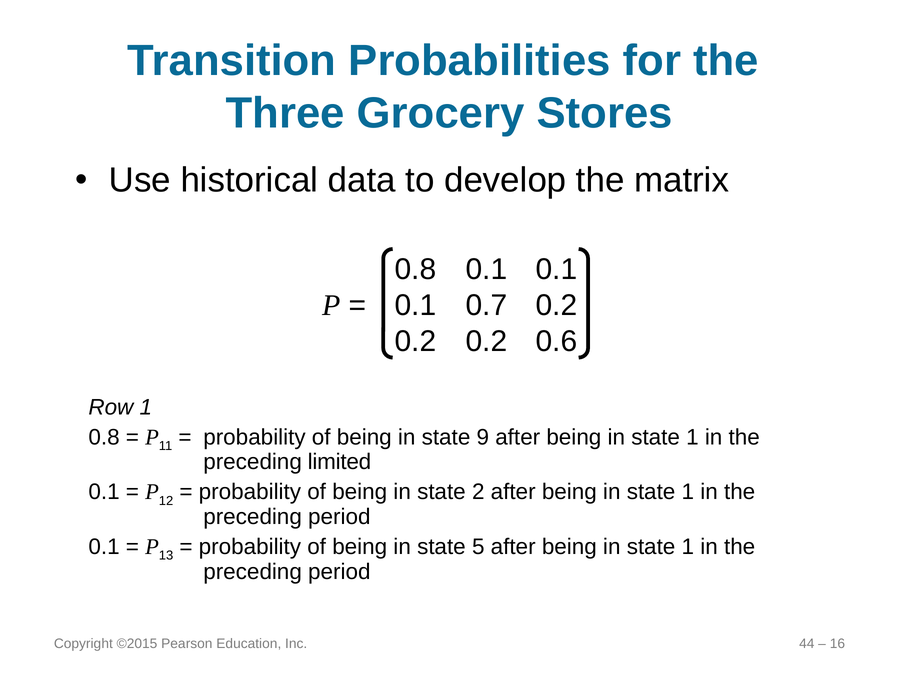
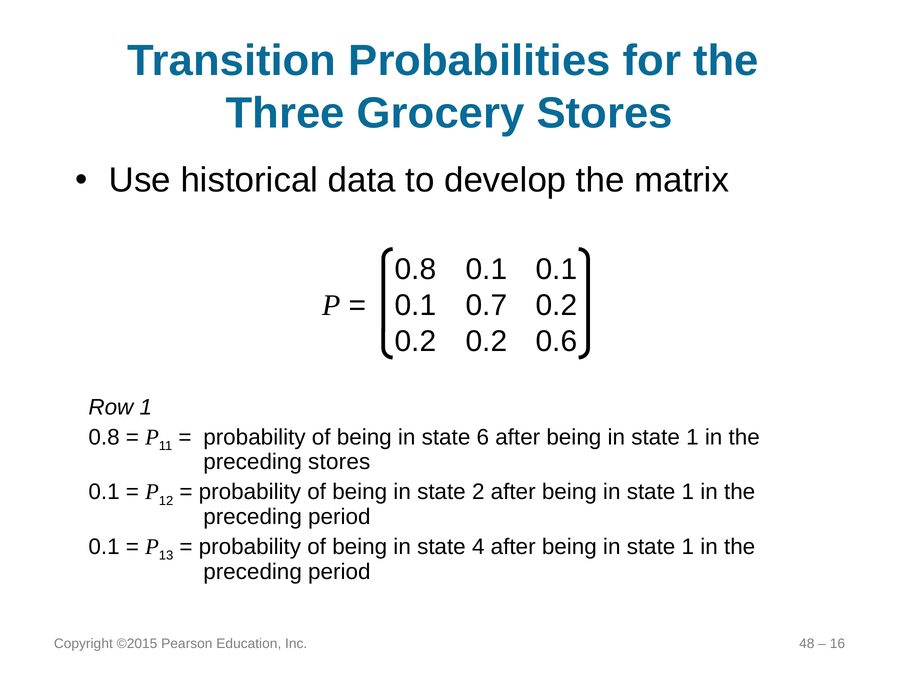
9: 9 -> 6
preceding limited: limited -> stores
5: 5 -> 4
44: 44 -> 48
